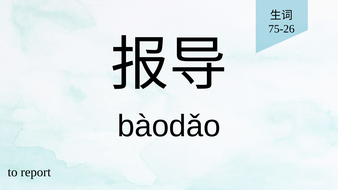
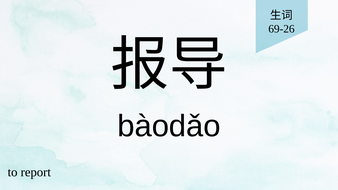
75-26: 75-26 -> 69-26
